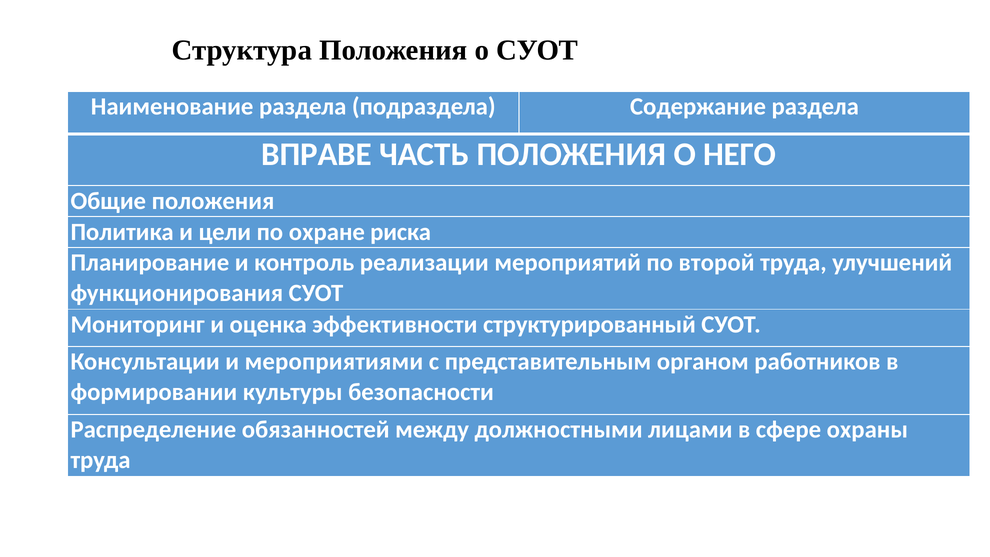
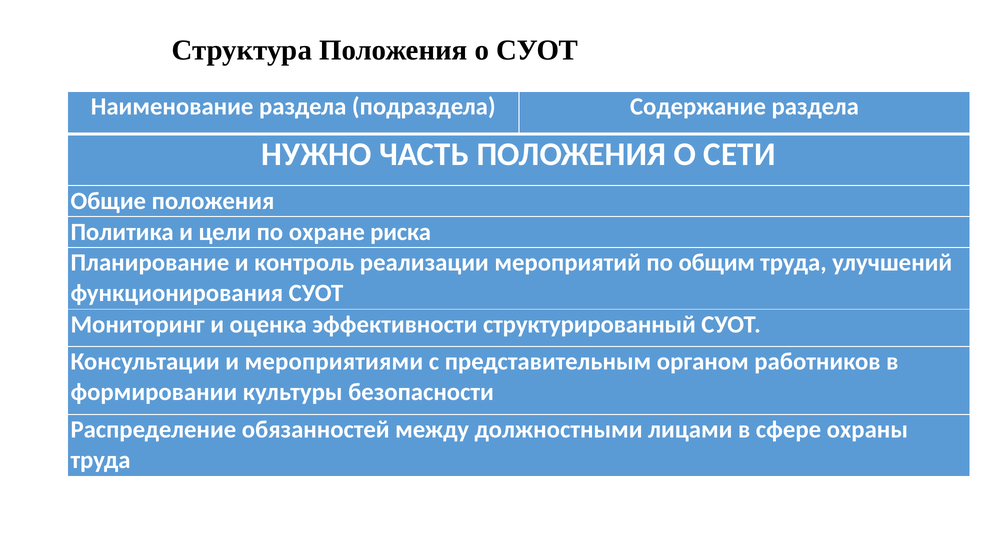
ВПРАВЕ: ВПРАВЕ -> НУЖНО
НЕГО: НЕГО -> СЕТИ
второй: второй -> общим
